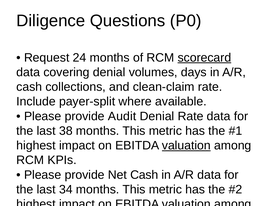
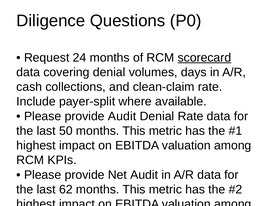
38: 38 -> 50
valuation at (186, 145) underline: present -> none
Net Cash: Cash -> Audit
34: 34 -> 62
